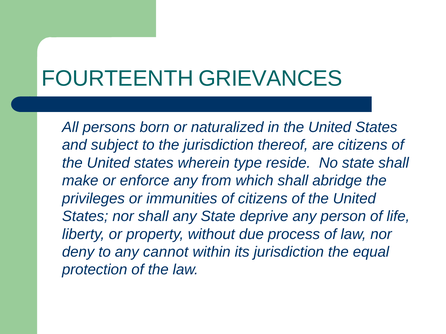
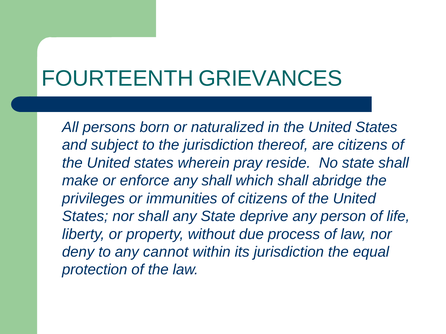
type: type -> pray
any from: from -> shall
